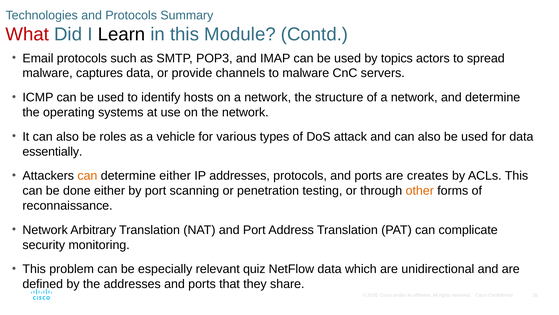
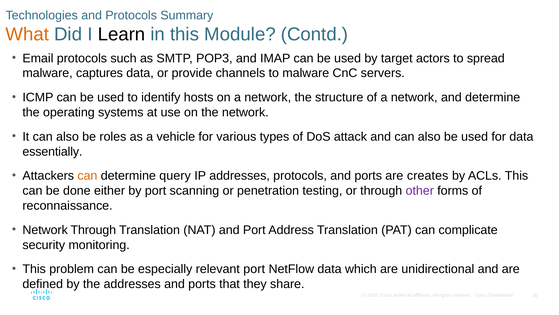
What colour: red -> orange
topics: topics -> target
determine either: either -> query
other colour: orange -> purple
Network Arbitrary: Arbitrary -> Through
relevant quiz: quiz -> port
